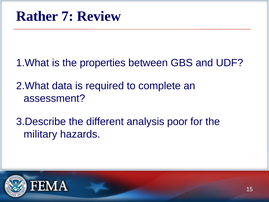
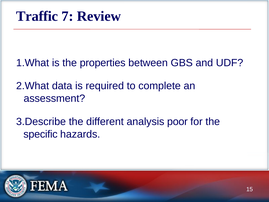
Rather: Rather -> Traffic
military: military -> specific
